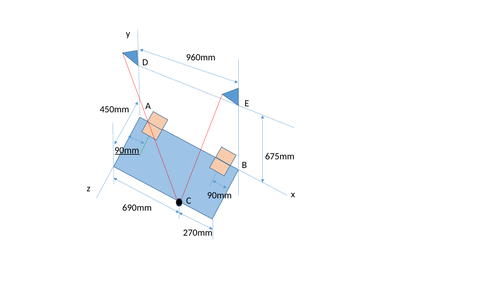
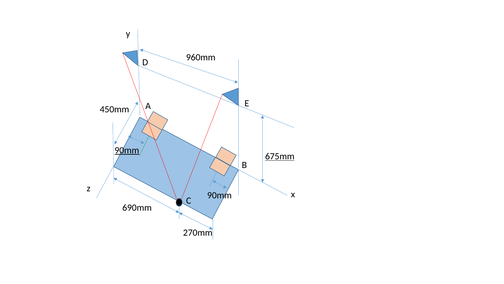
675mm underline: none -> present
